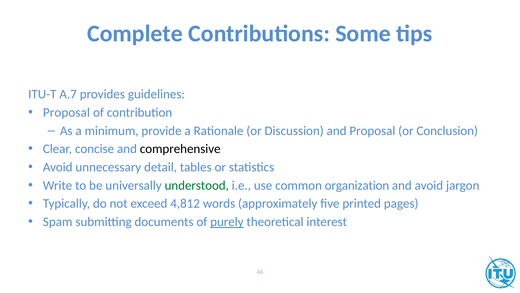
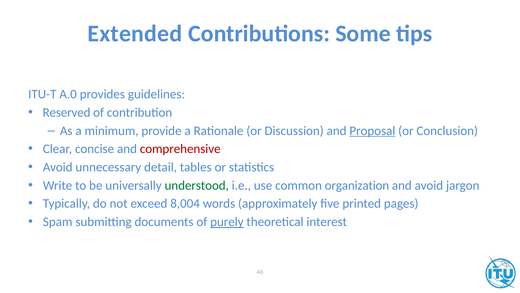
Complete: Complete -> Extended
A.7: A.7 -> A.0
Proposal at (66, 112): Proposal -> Reserved
Proposal at (372, 131) underline: none -> present
comprehensive colour: black -> red
4,812: 4,812 -> 8,004
